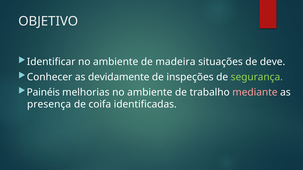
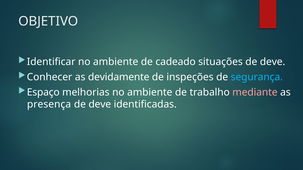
madeira: madeira -> cadeado
segurança colour: light green -> light blue
Painéis: Painéis -> Espaço
coifa at (100, 105): coifa -> deve
